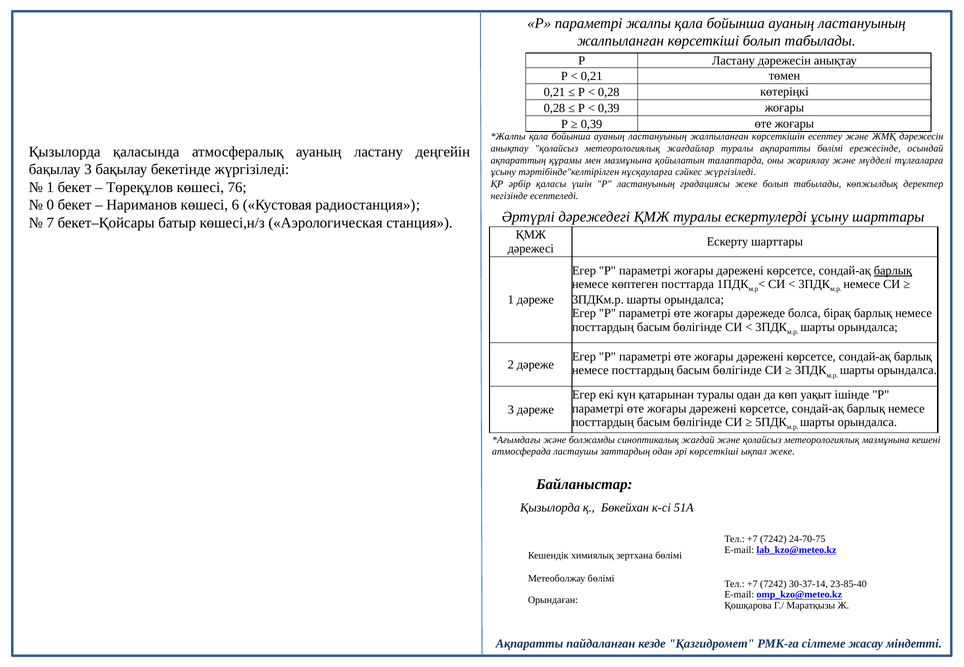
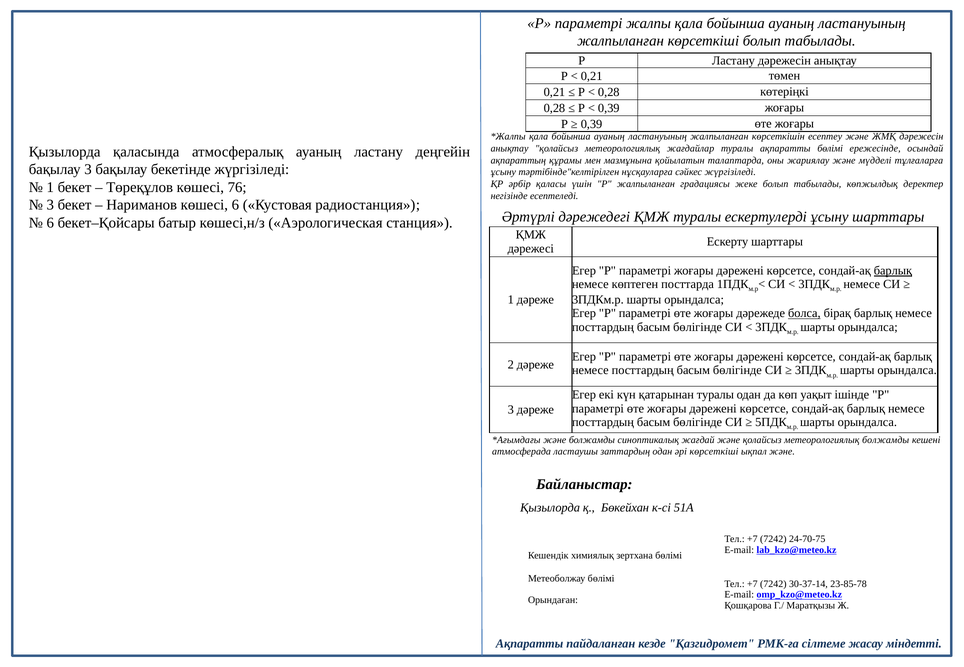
Р ластануының: ластануының -> жалпыланған
0 at (50, 205): 0 -> 3
7 at (50, 223): 7 -> 6
болса underline: none -> present
метеорологиялық мазмұнына: мазмұнына -> болжамды
ықпал жеке: жеке -> және
23-85-40: 23-85-40 -> 23-85-78
